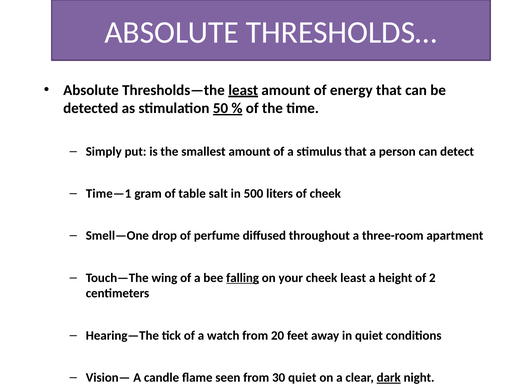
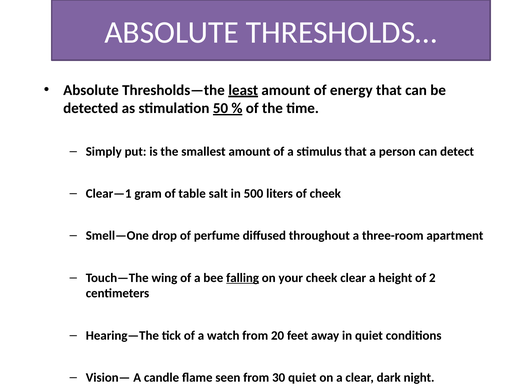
Time—1: Time—1 -> Clear—1
cheek least: least -> clear
dark underline: present -> none
